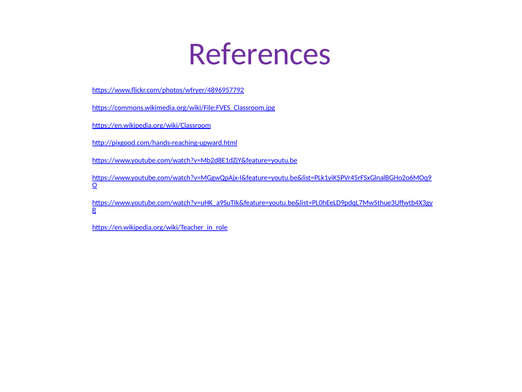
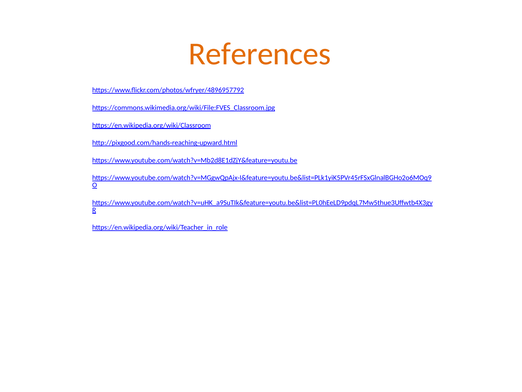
References colour: purple -> orange
